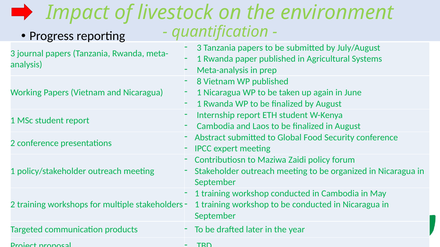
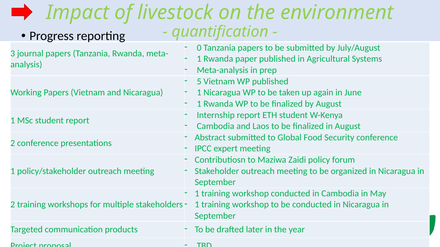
3 at (199, 48): 3 -> 0
8: 8 -> 5
